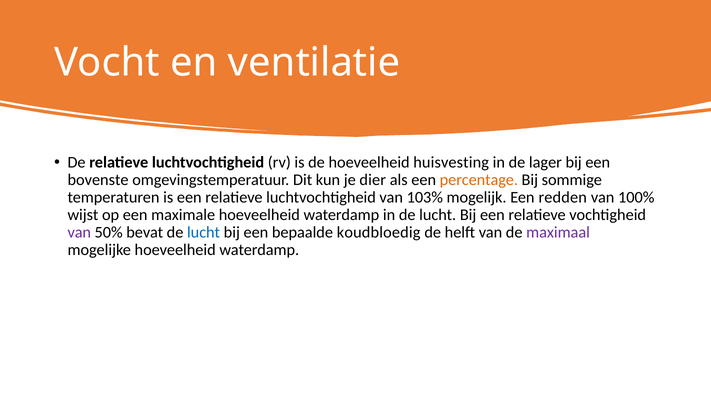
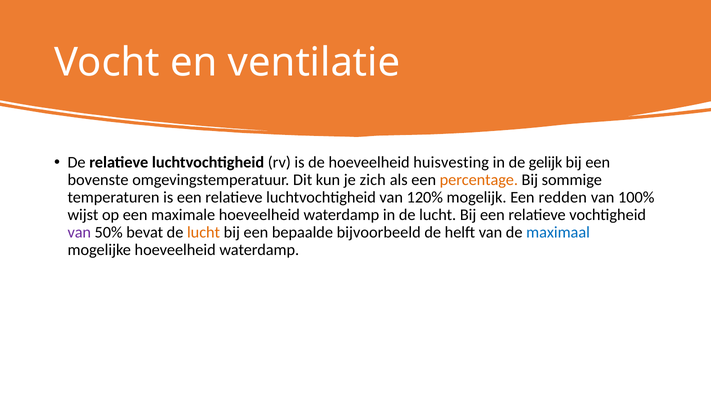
lager: lager -> gelijk
dier: dier -> zich
103%: 103% -> 120%
lucht at (204, 233) colour: blue -> orange
koudbloedig: koudbloedig -> bijvoorbeeld
maximaal colour: purple -> blue
